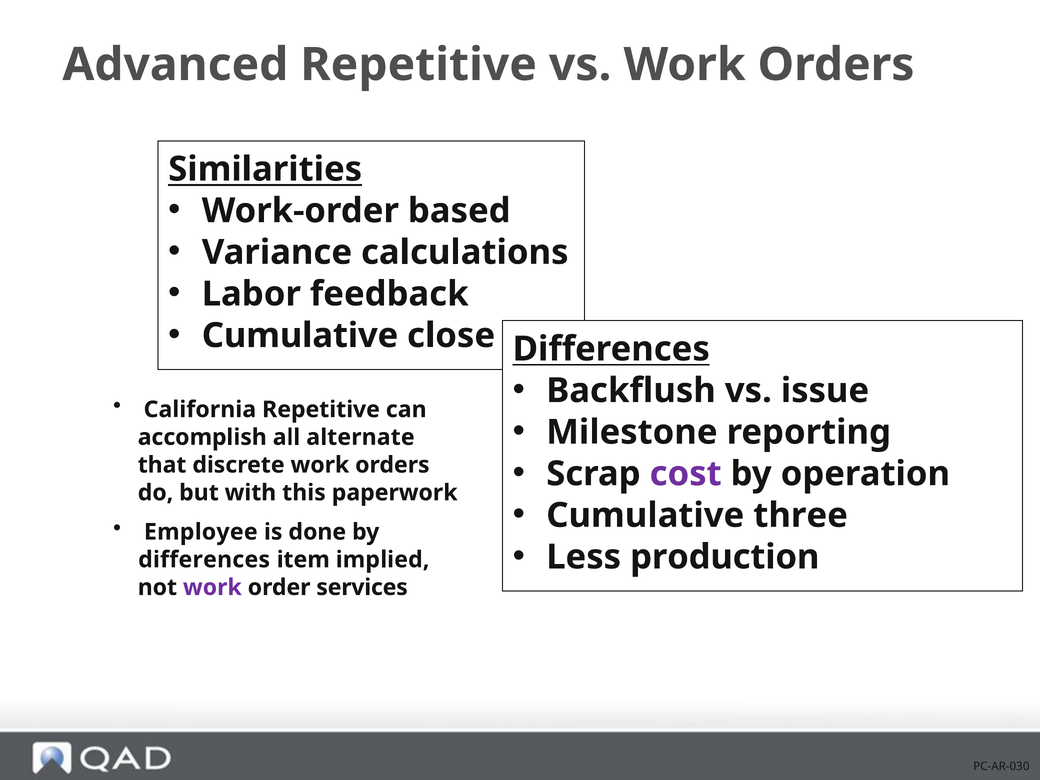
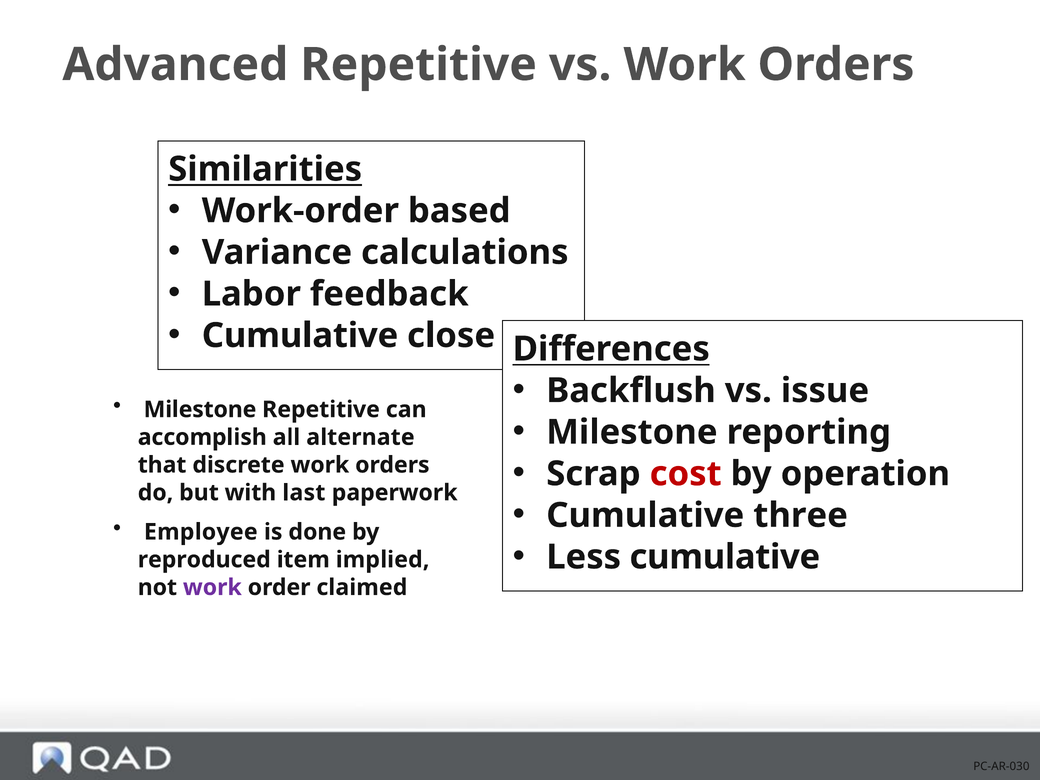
California at (200, 410): California -> Milestone
cost colour: purple -> red
this: this -> last
Less production: production -> cumulative
differences at (204, 560): differences -> reproduced
services: services -> claimed
